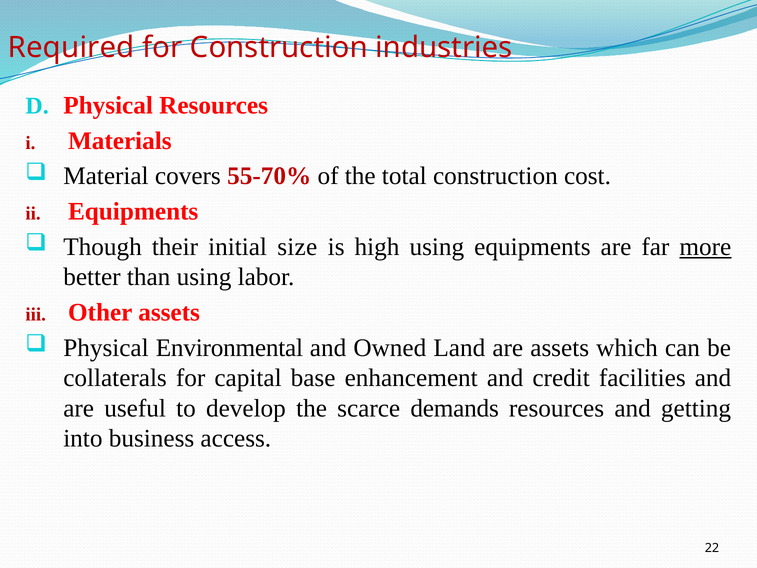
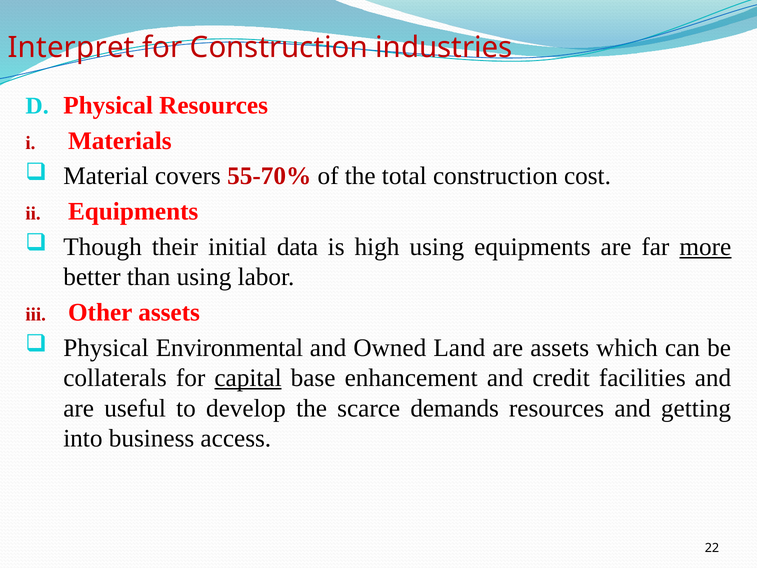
Required: Required -> Interpret
size: size -> data
capital underline: none -> present
